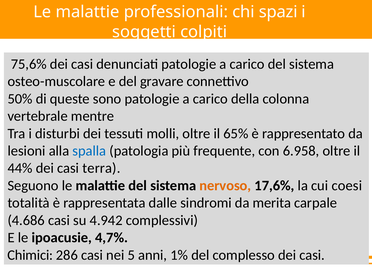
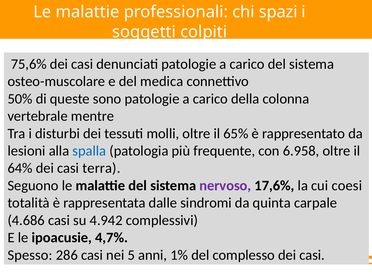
gravare: gravare -> medica
44%: 44% -> 64%
nervoso colour: orange -> purple
merita: merita -> quinta
Chimici: Chimici -> Spesso
